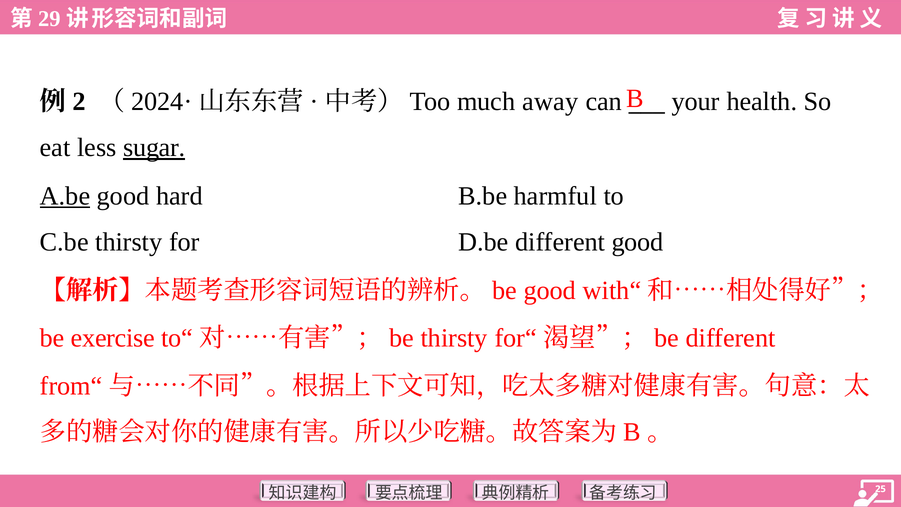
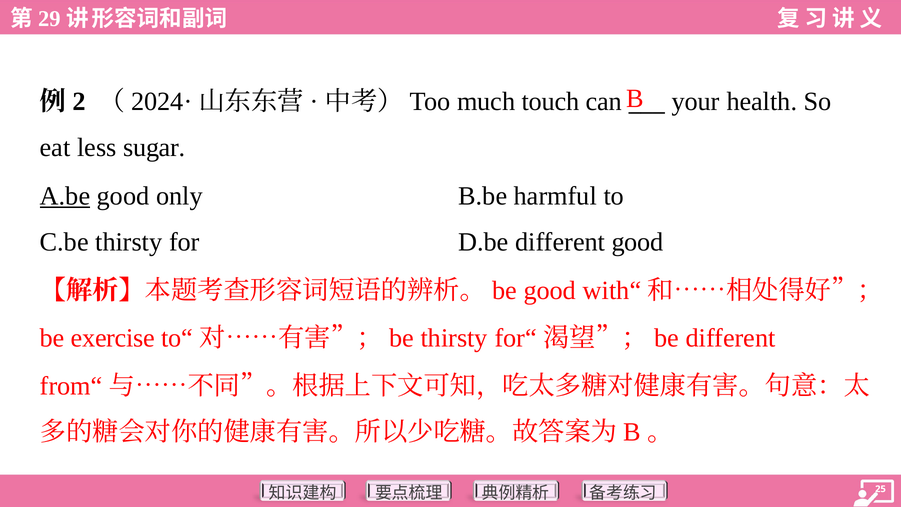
away: away -> touch
sugar underline: present -> none
hard: hard -> only
